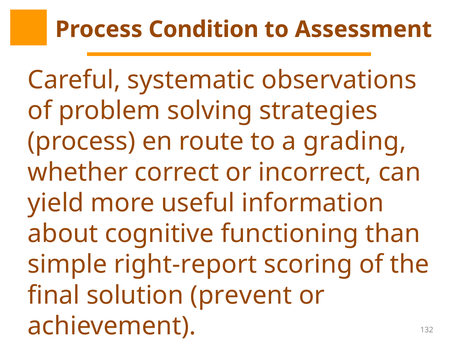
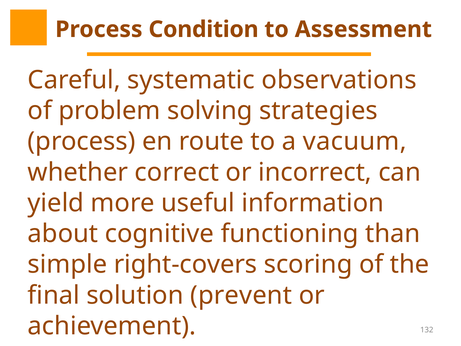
grading: grading -> vacuum
right-report: right-report -> right-covers
